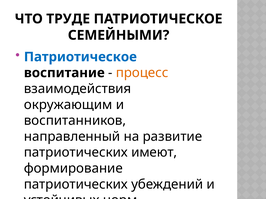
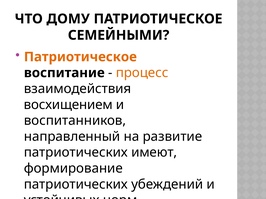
ТРУДЕ: ТРУДЕ -> ДОМУ
Патриотическое at (80, 57) colour: blue -> orange
окружающим: окружающим -> восхищением
